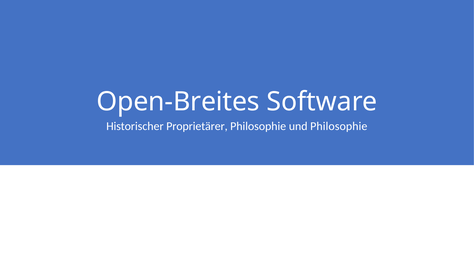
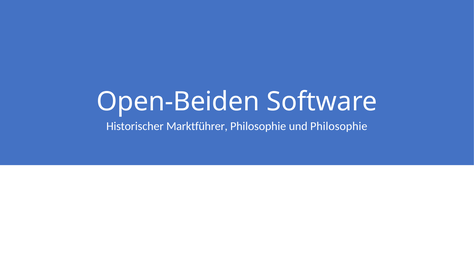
Open-Breites: Open-Breites -> Open-Beiden
Proprietärer: Proprietärer -> Marktführer
